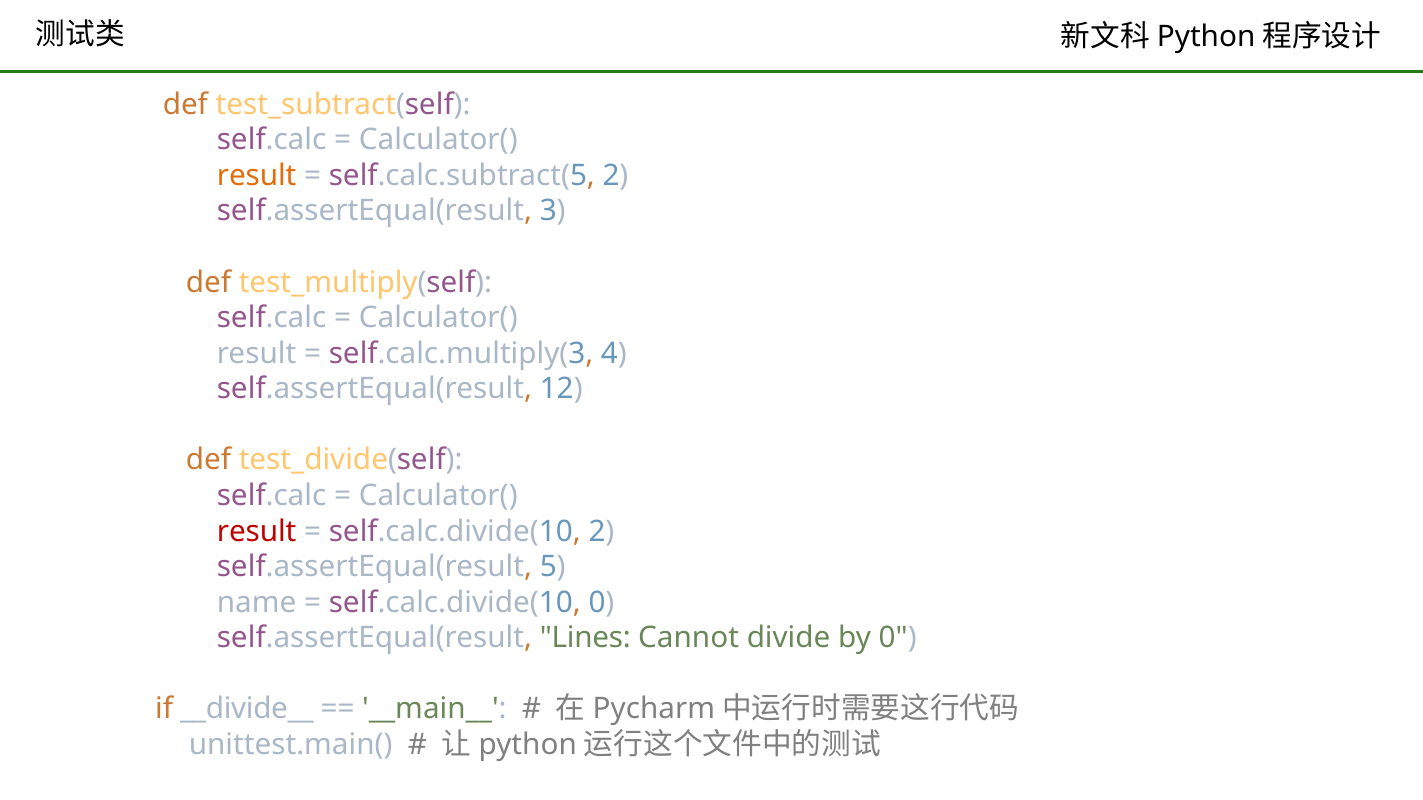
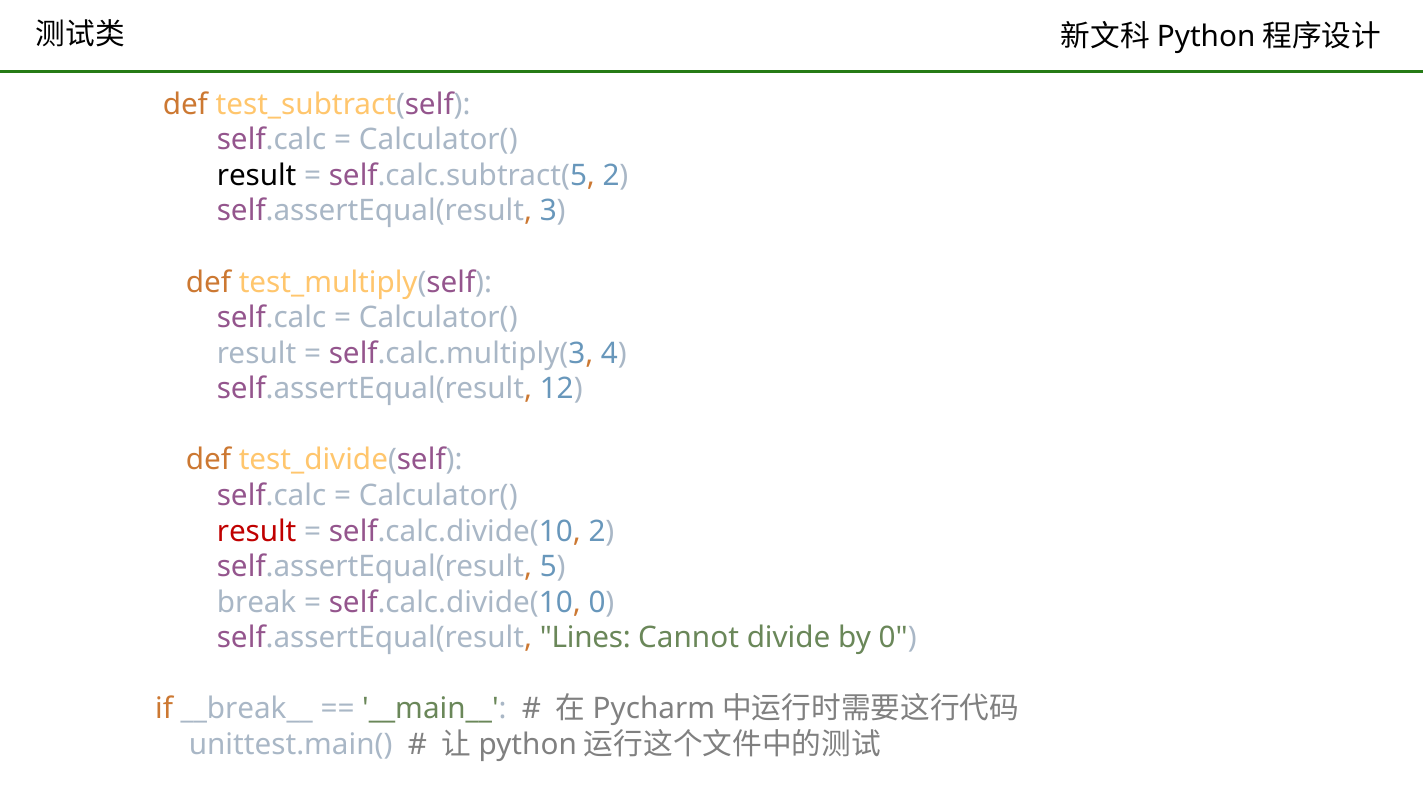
result at (257, 176) colour: orange -> black
name: name -> break
__divide__: __divide__ -> __break__
